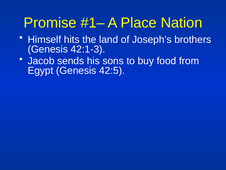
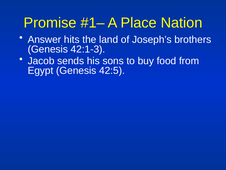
Himself: Himself -> Answer
